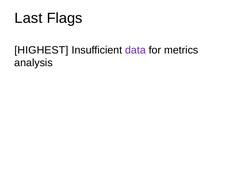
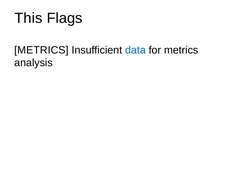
Last: Last -> This
HIGHEST at (41, 50): HIGHEST -> METRICS
data colour: purple -> blue
